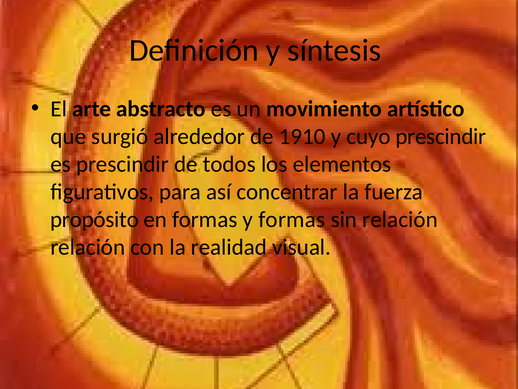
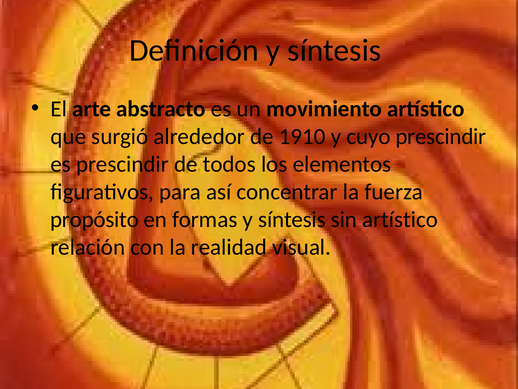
formas y formas: formas -> síntesis
sin relación: relación -> artístico
